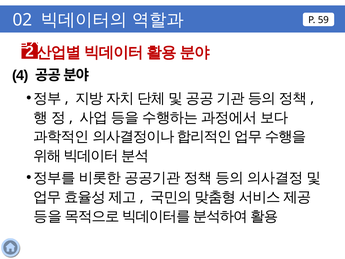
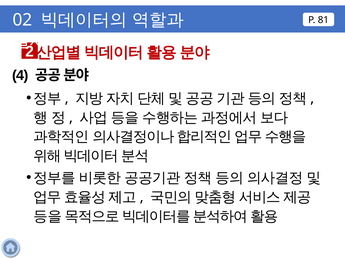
59: 59 -> 81
